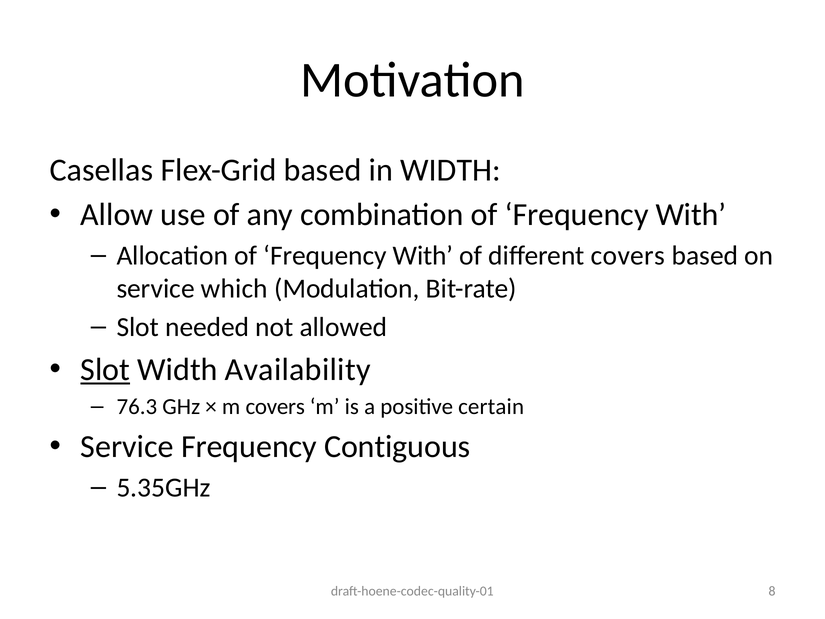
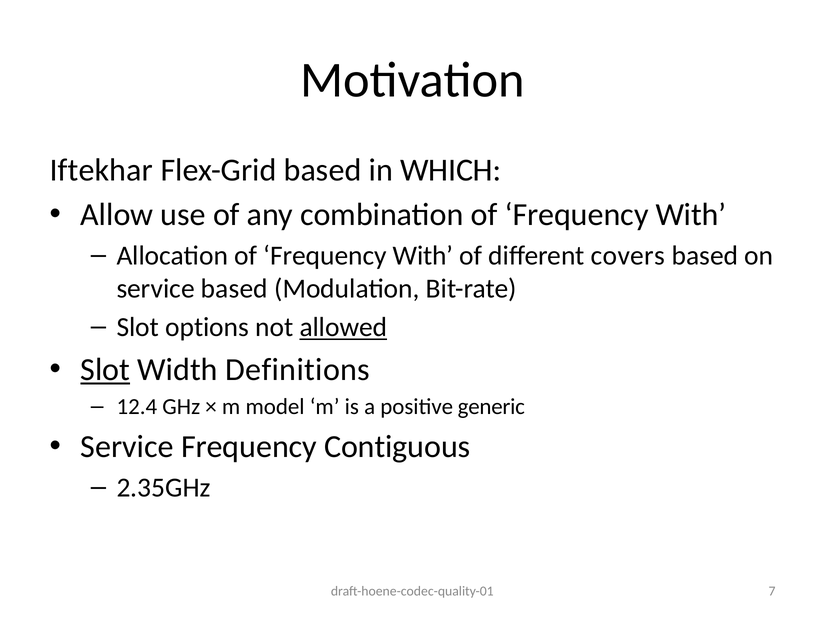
Casellas: Casellas -> Iftekhar
in WIDTH: WIDTH -> WHICH
service which: which -> based
needed: needed -> options
allowed underline: none -> present
Availability: Availability -> Definitions
76.3: 76.3 -> 12.4
m covers: covers -> model
certain: certain -> generic
5.35GHz: 5.35GHz -> 2.35GHz
8: 8 -> 7
